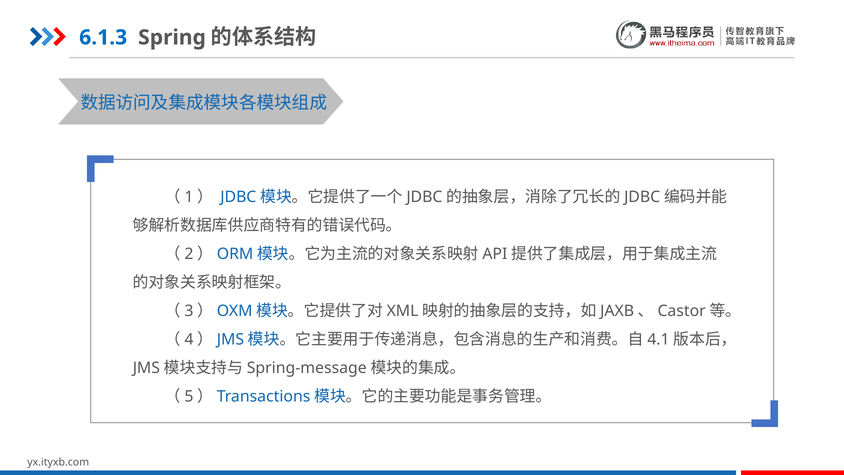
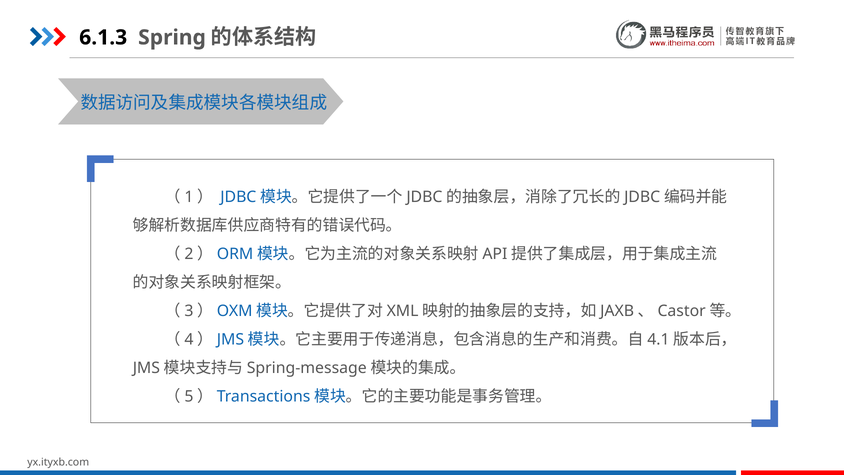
6.1.3 colour: blue -> black
